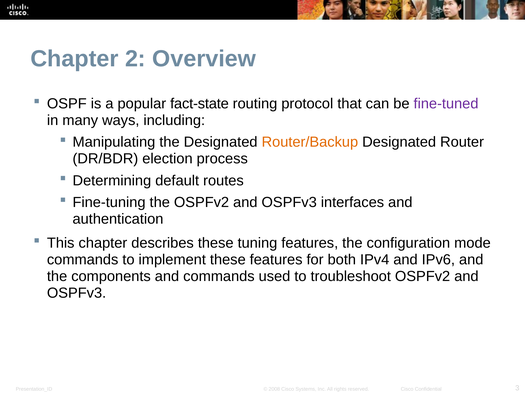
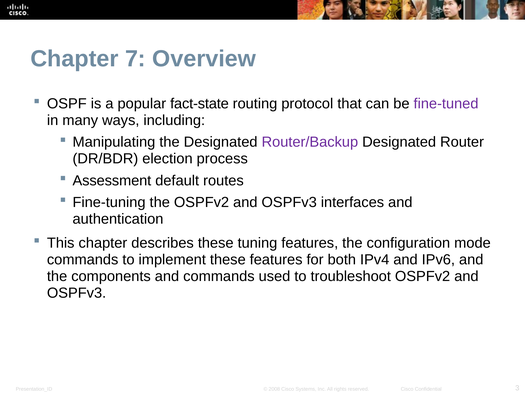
2: 2 -> 7
Router/Backup colour: orange -> purple
Determining: Determining -> Assessment
